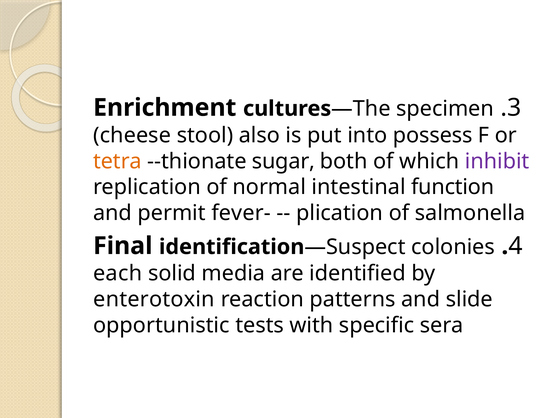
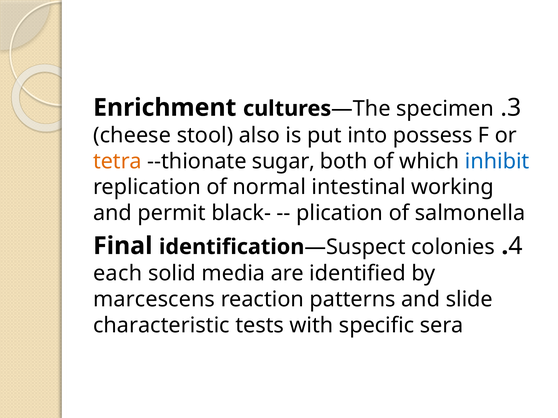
inhibit colour: purple -> blue
function: function -> working
fever-: fever- -> black-
enterotoxin: enterotoxin -> marcescens
opportunistic: opportunistic -> characteristic
